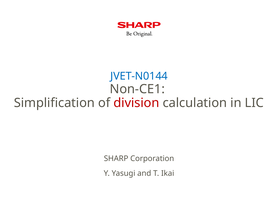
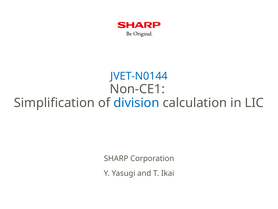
division colour: red -> blue
